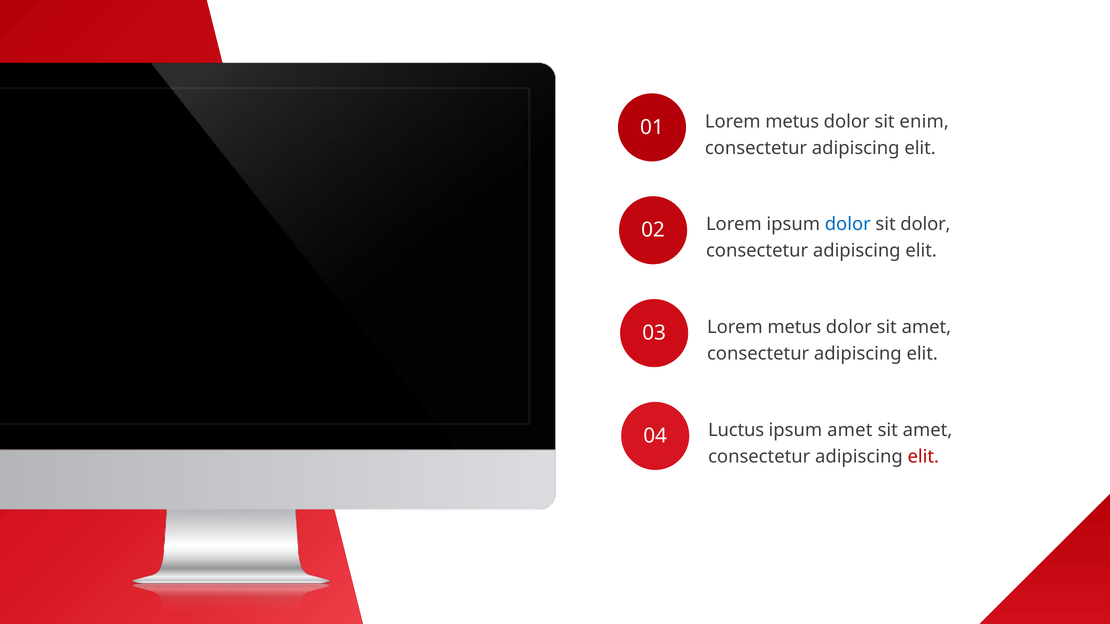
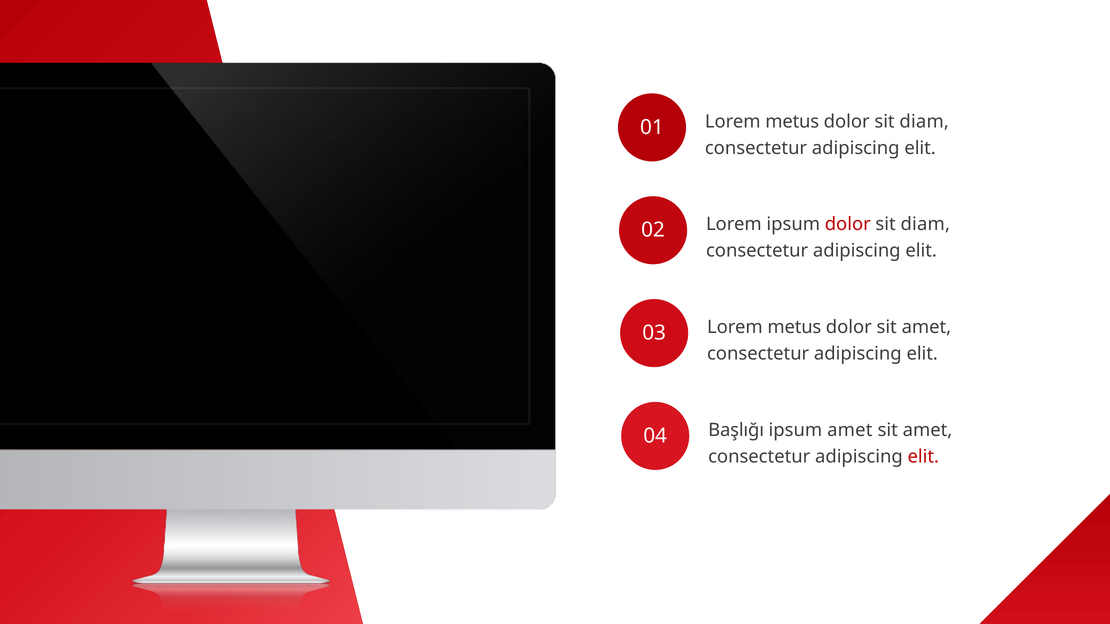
enim at (924, 121): enim -> diam
dolor at (848, 224) colour: blue -> red
dolor at (925, 224): dolor -> diam
Luctus: Luctus -> Başlığı
